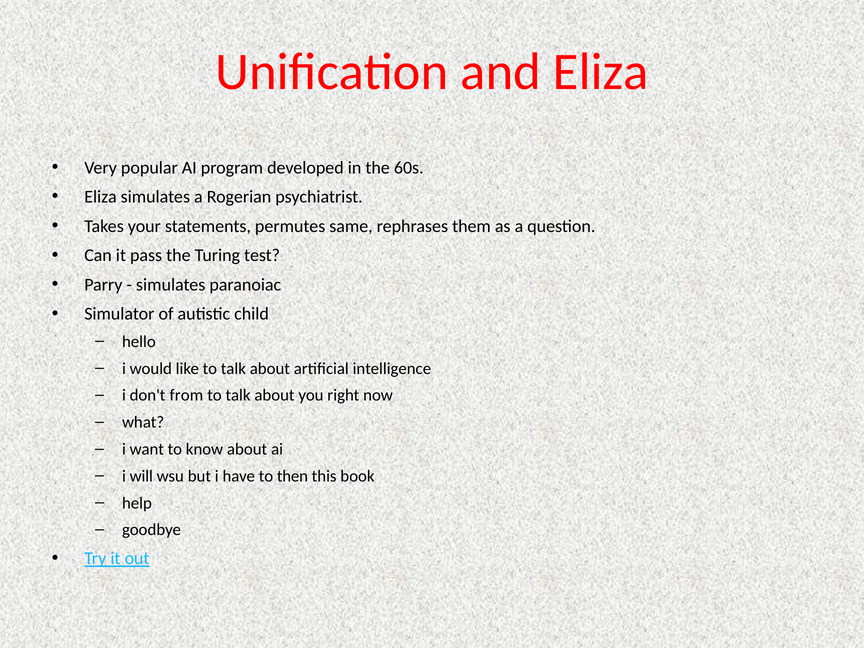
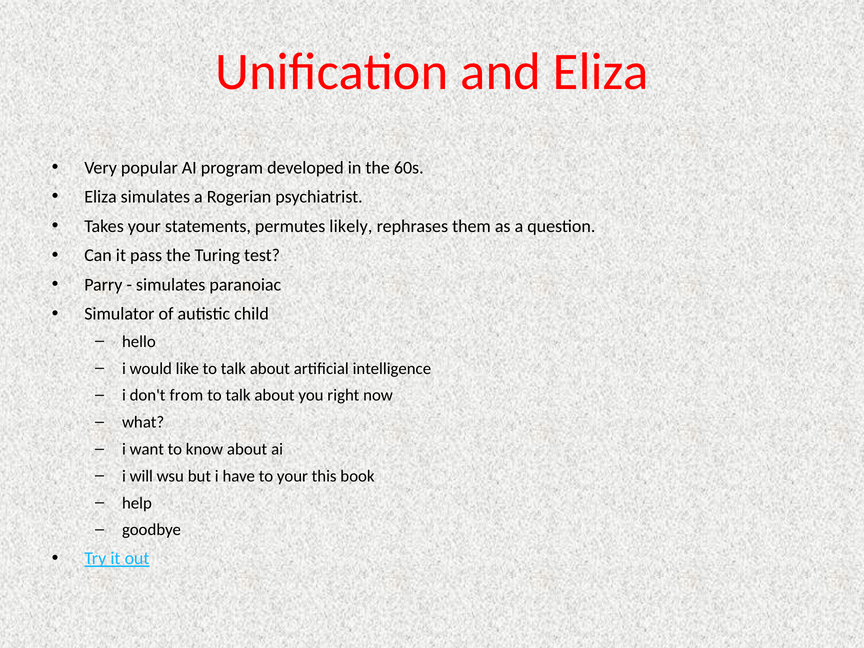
same: same -> likely
to then: then -> your
